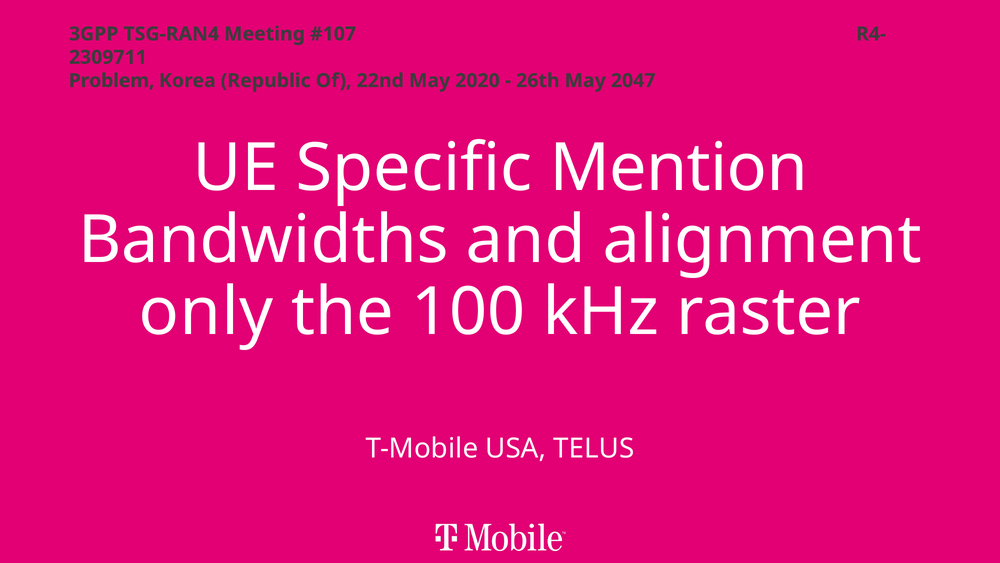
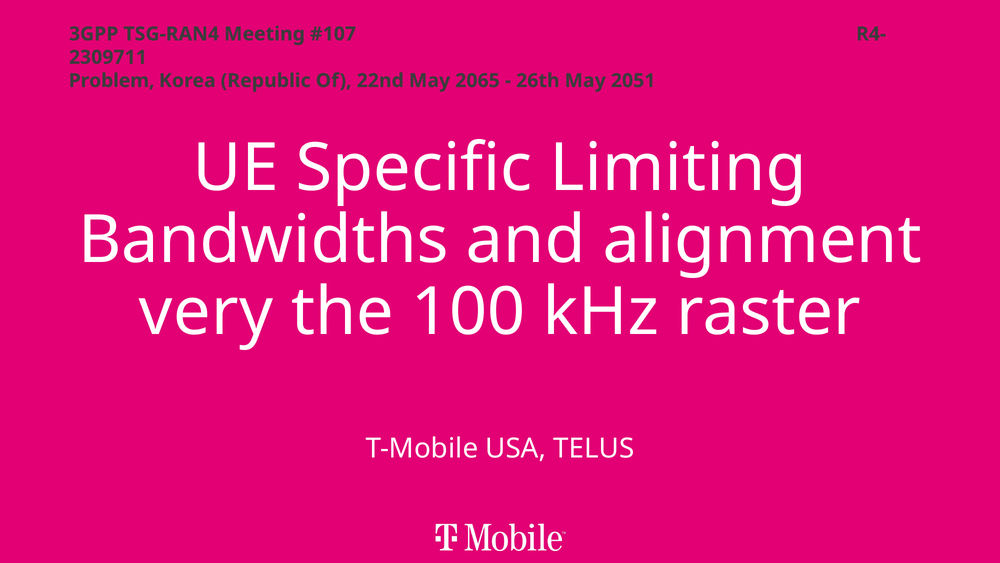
2020: 2020 -> 2065
2047: 2047 -> 2051
Mention: Mention -> Limiting
only: only -> very
